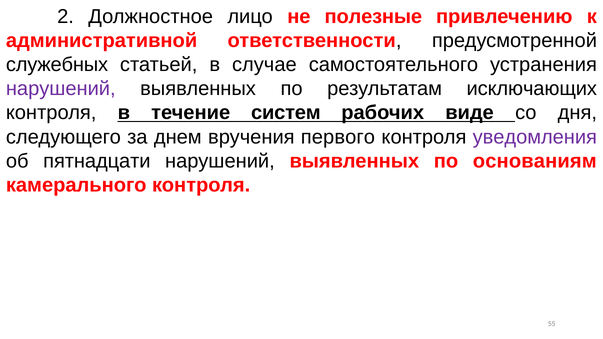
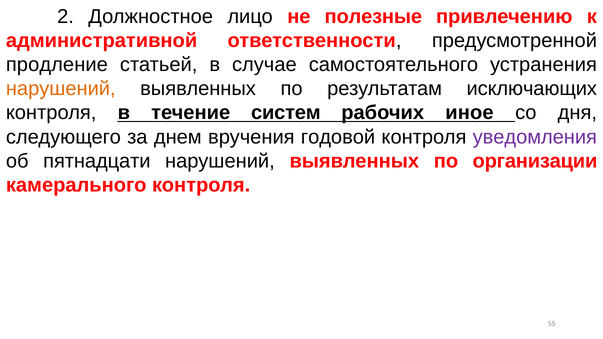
служебных: служебных -> продление
нарушений at (61, 89) colour: purple -> orange
виде: виде -> иное
первого: первого -> годовой
основаниям: основаниям -> организации
